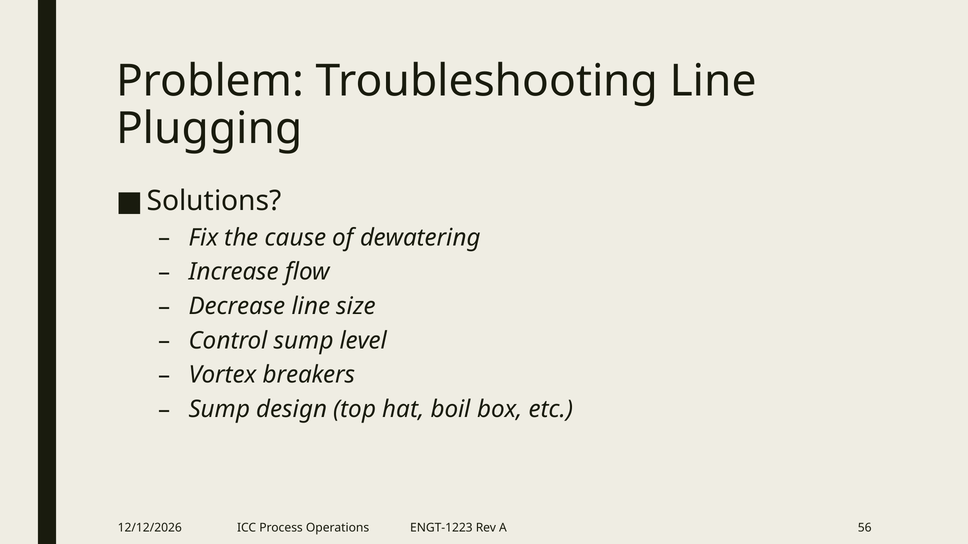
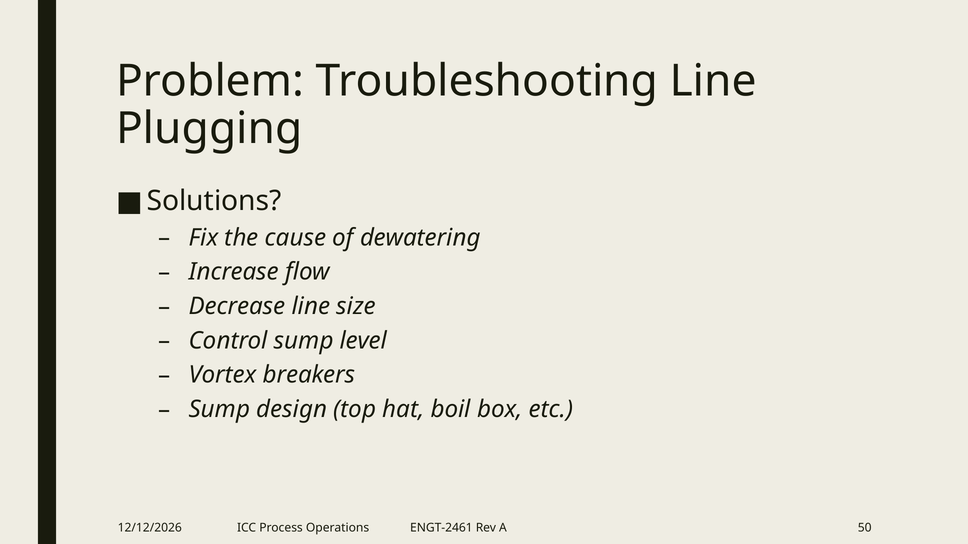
ENGT-1223: ENGT-1223 -> ENGT-2461
56: 56 -> 50
